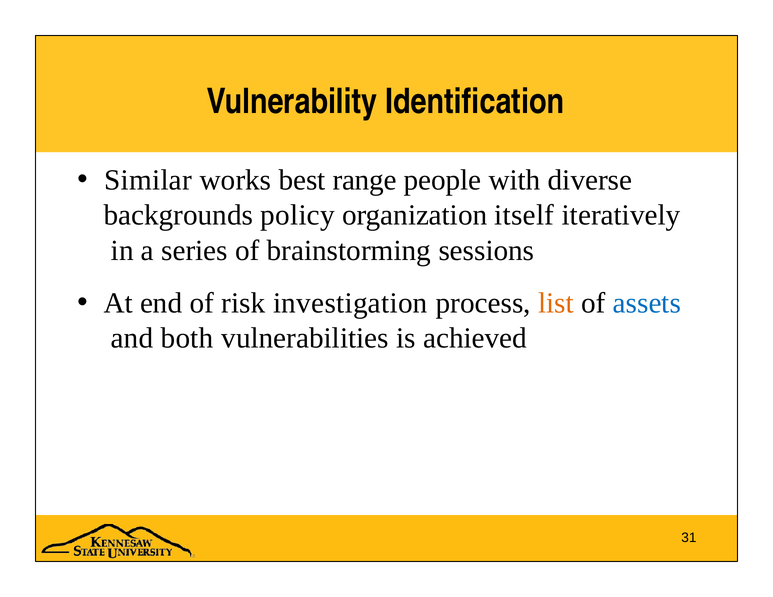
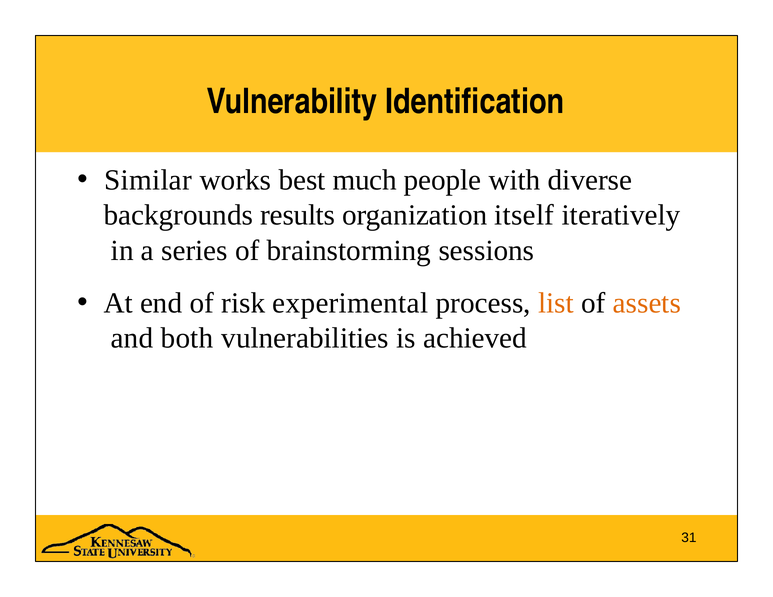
range: range -> much
policy: policy -> results
investigation: investigation -> experimental
assets colour: blue -> orange
